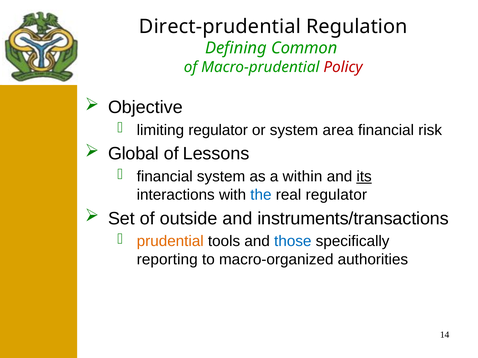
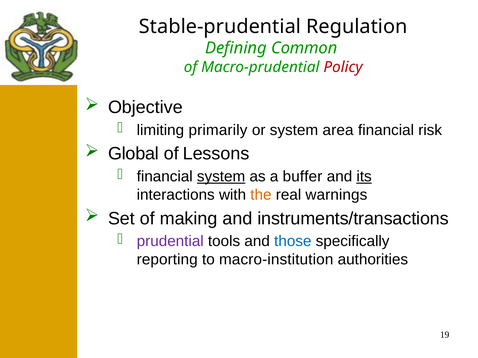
Direct-prudential: Direct-prudential -> Stable-prudential
limiting regulator: regulator -> primarily
system at (221, 177) underline: none -> present
within: within -> buffer
the colour: blue -> orange
real regulator: regulator -> warnings
outside: outside -> making
prudential colour: orange -> purple
macro-organized: macro-organized -> macro-institution
14: 14 -> 19
